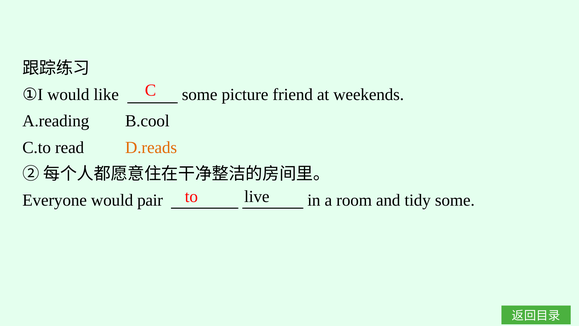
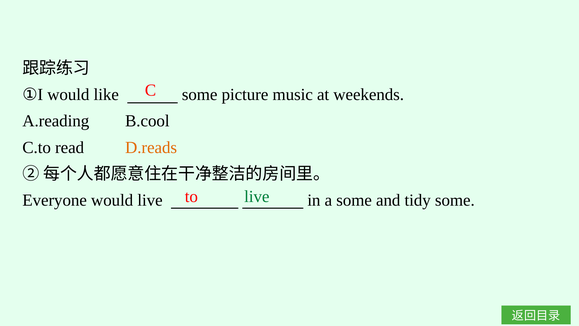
friend: friend -> music
live at (257, 197) colour: black -> green
would pair: pair -> live
a room: room -> some
